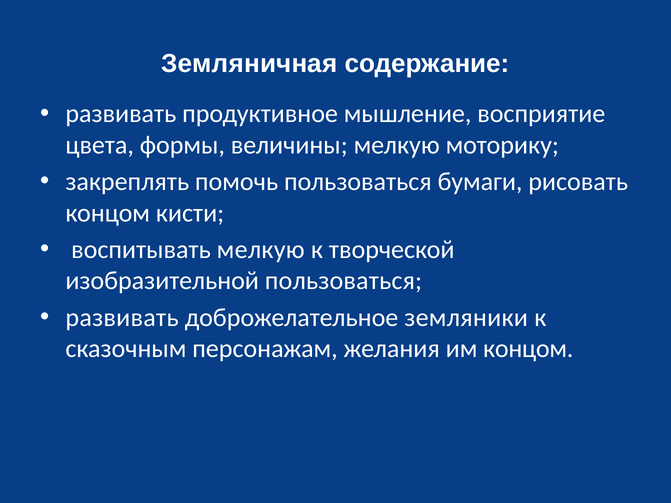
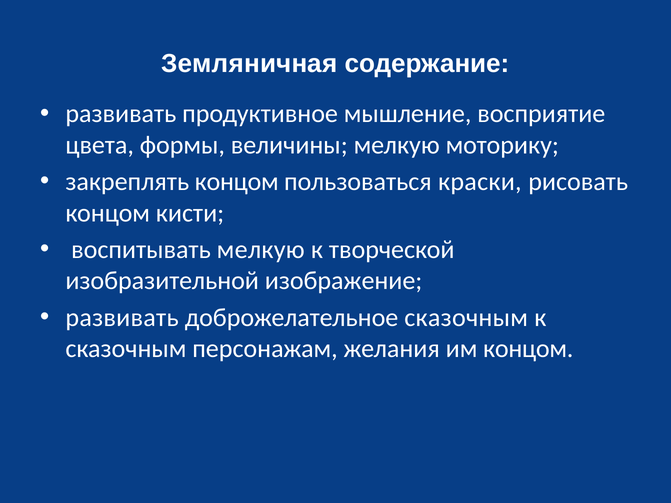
закреплять помочь: помочь -> концом
бумаги: бумаги -> краски
изобразительной пользоваться: пользоваться -> изображение
доброжелательное земляники: земляники -> сказочным
